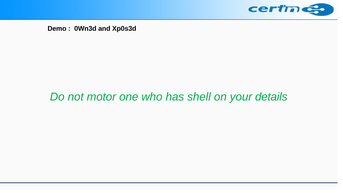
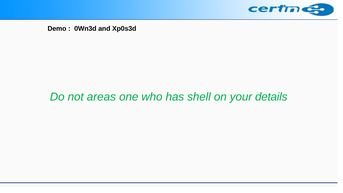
motor: motor -> areas
